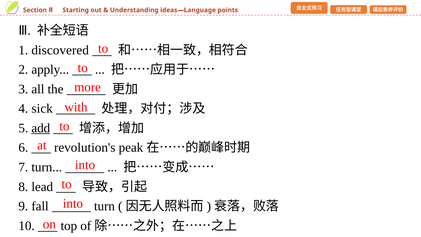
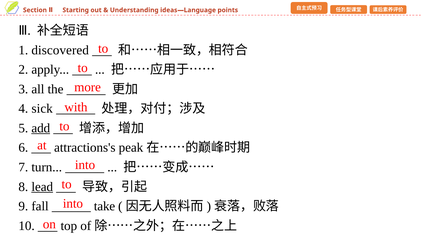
revolution's: revolution's -> attractions's
lead underline: none -> present
turn at (104, 206): turn -> take
